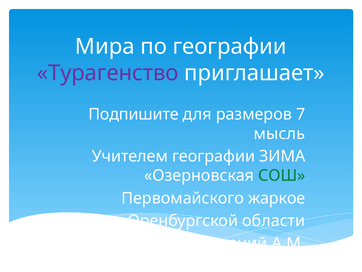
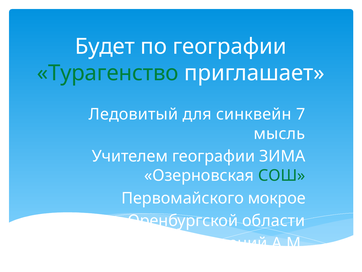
Мира: Мира -> Будет
Турагенство colour: purple -> green
Подпишите: Подпишите -> Ледовитый
размеров: размеров -> синквейн
жаркое: жаркое -> мокрое
